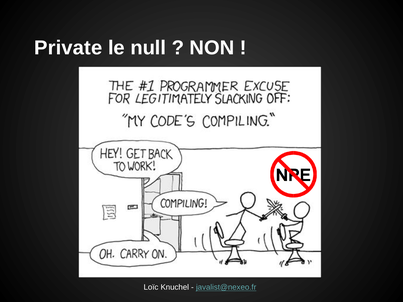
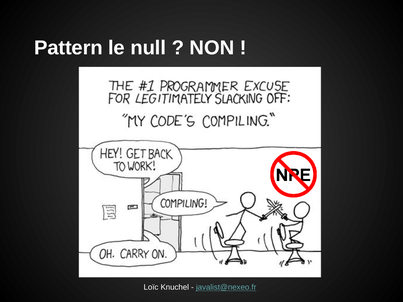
Private: Private -> Pattern
